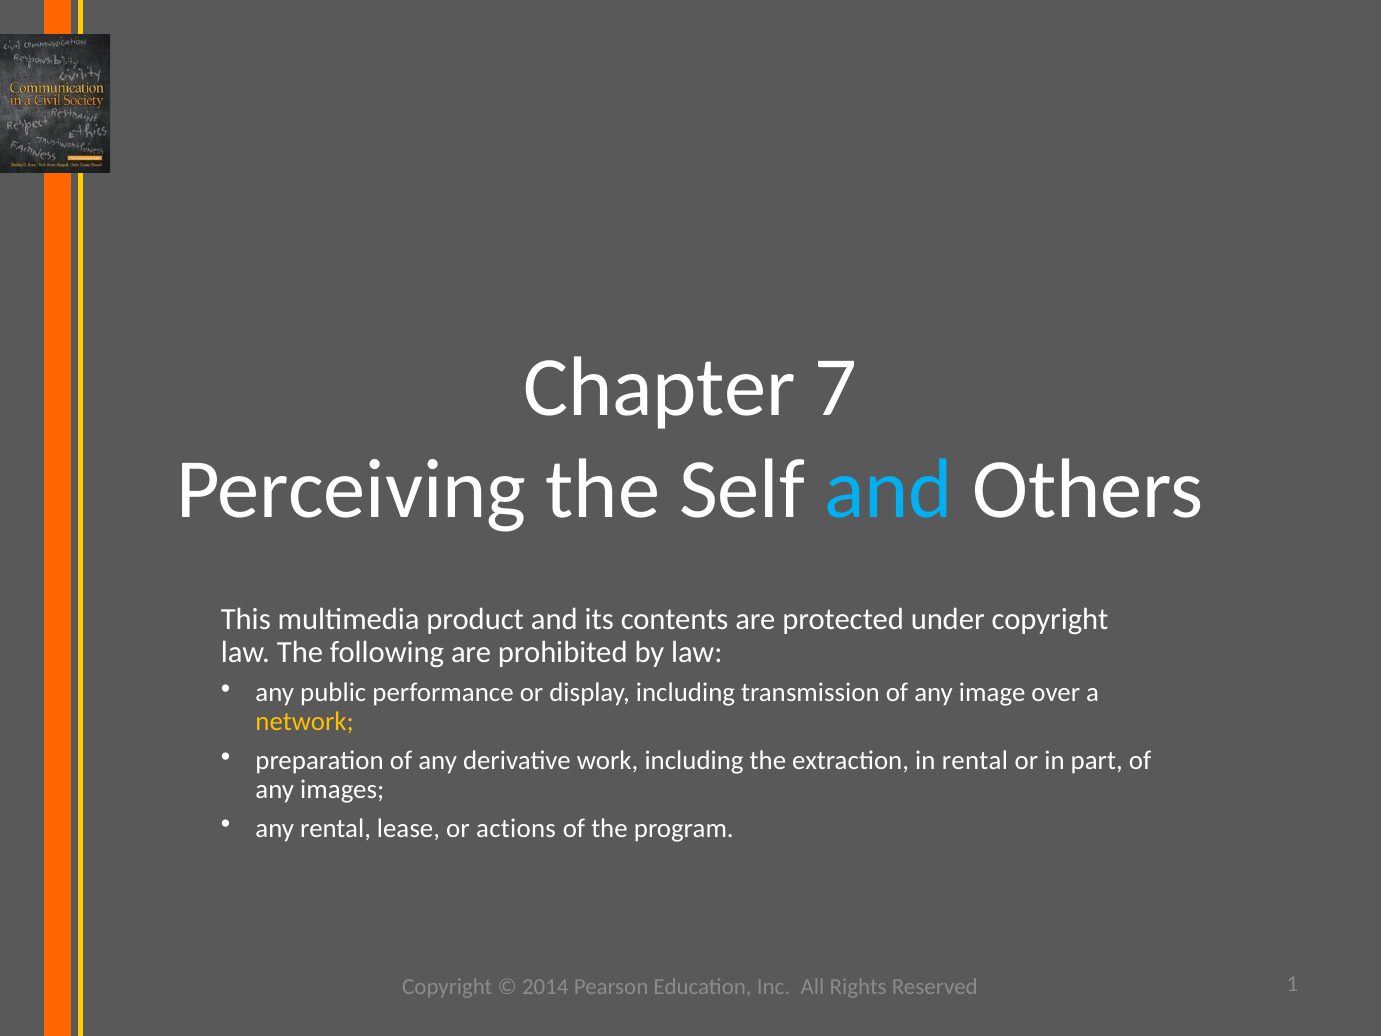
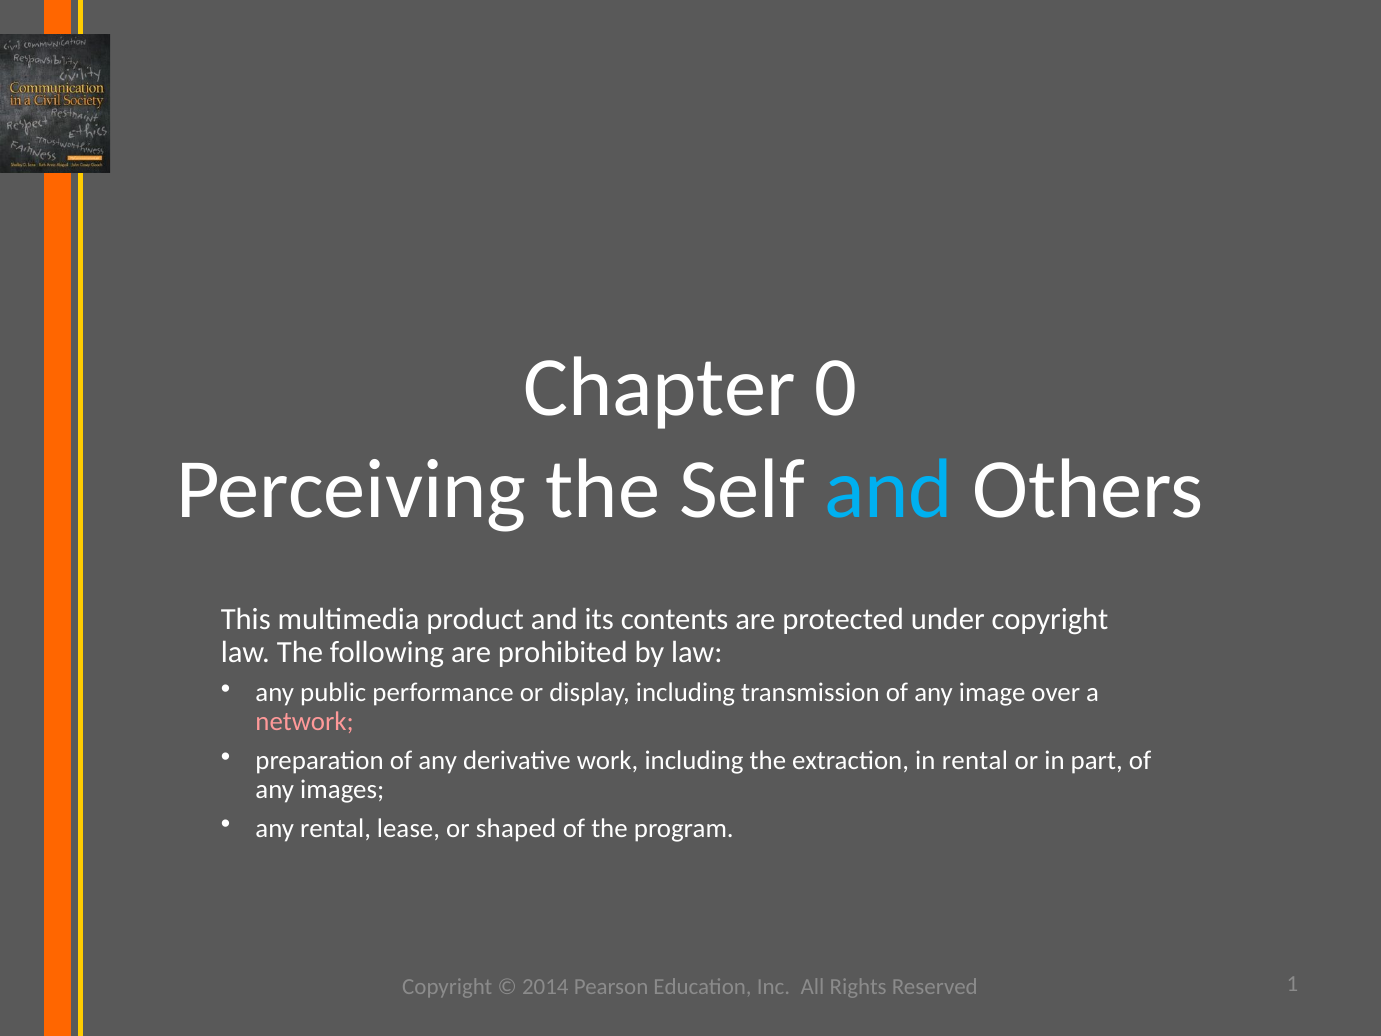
7: 7 -> 0
network colour: yellow -> pink
actions: actions -> shaped
